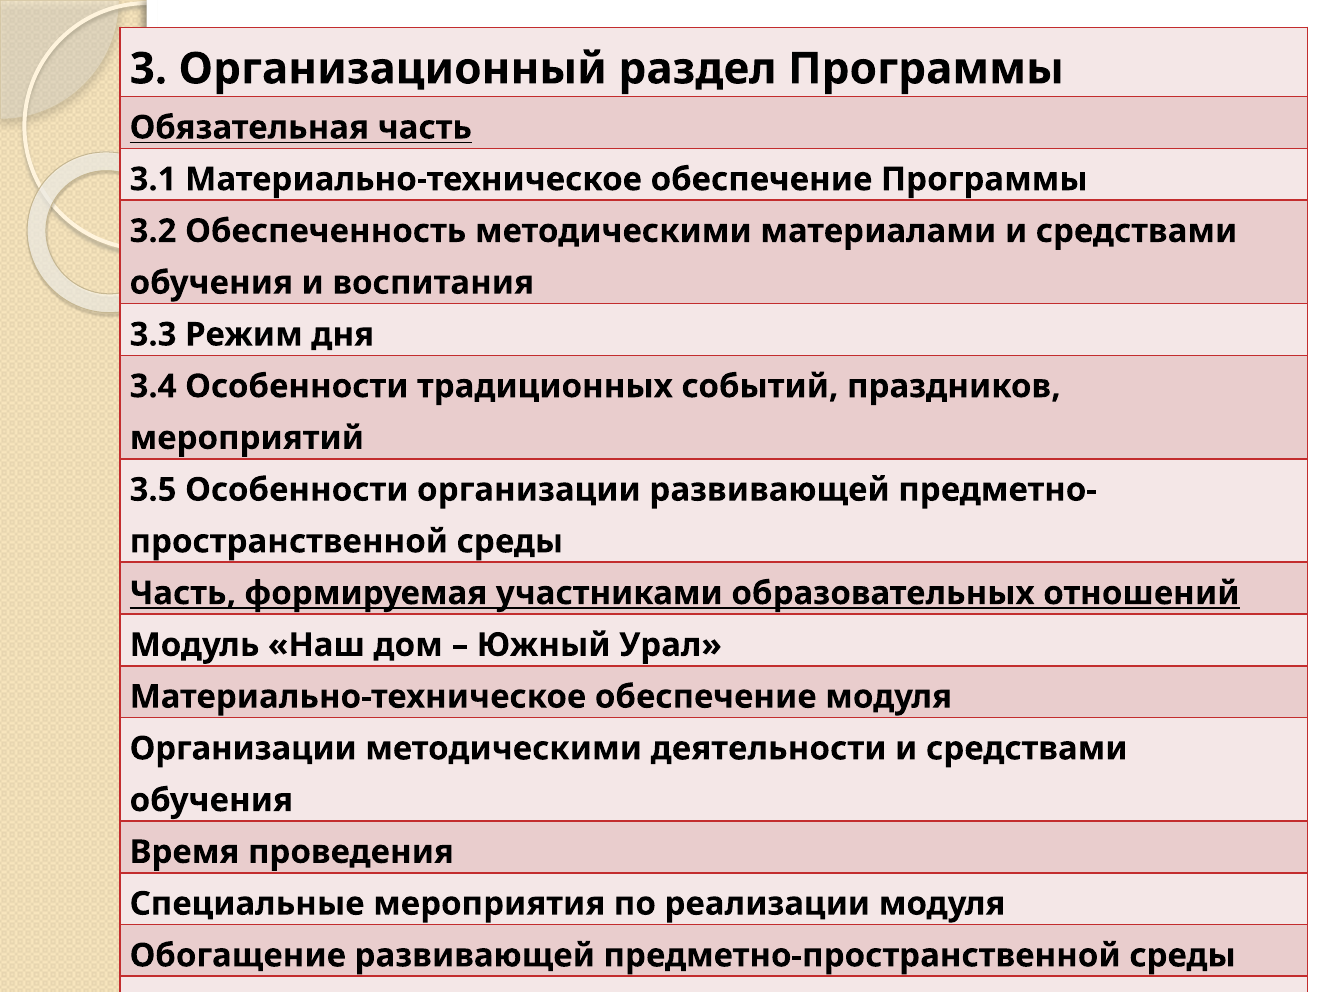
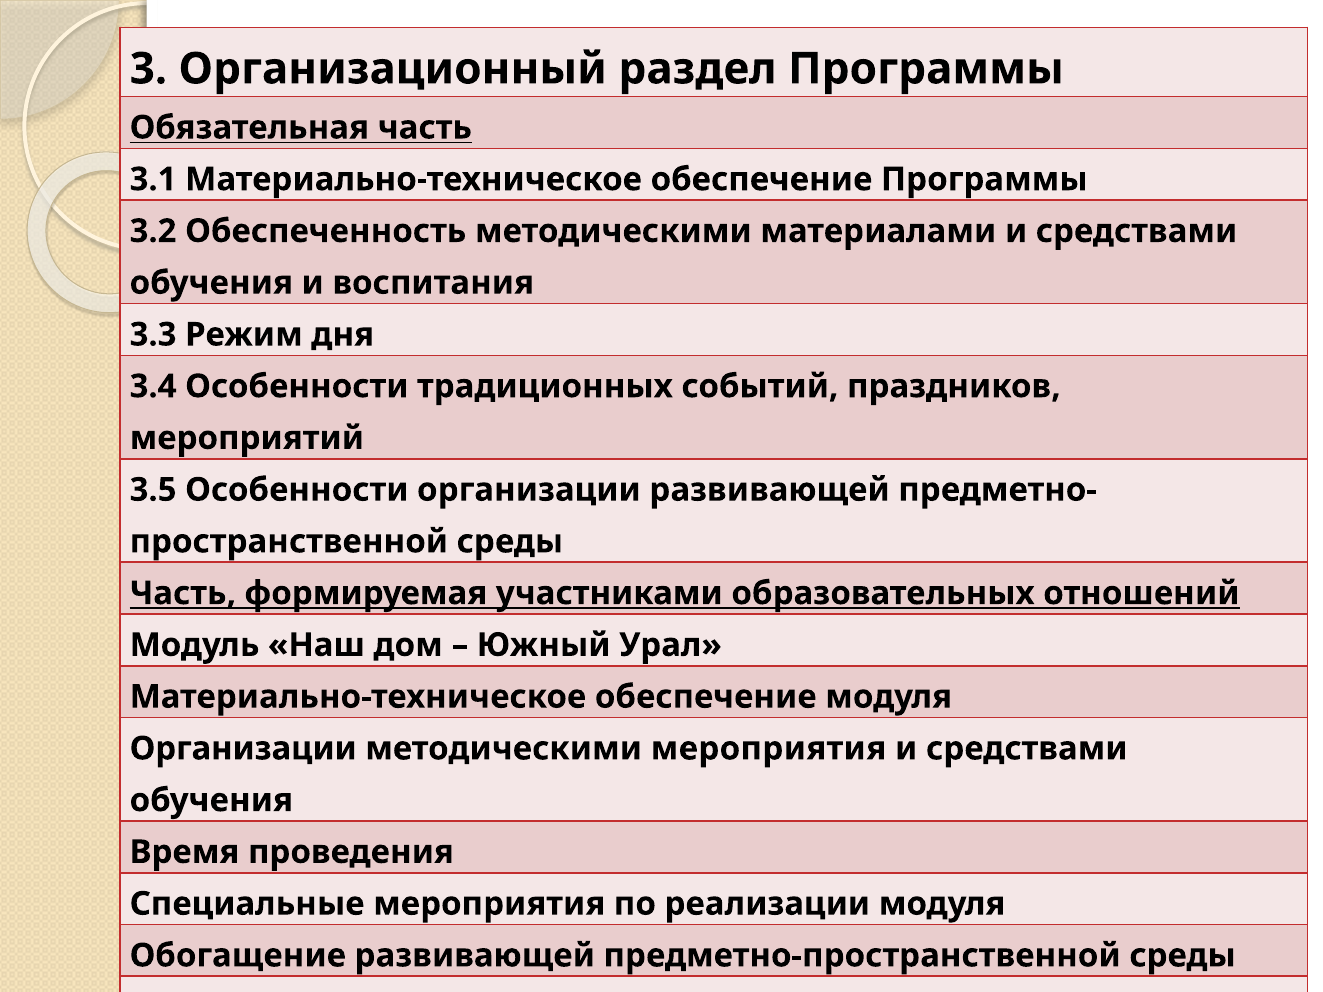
методическими деятельности: деятельности -> мероприятия
